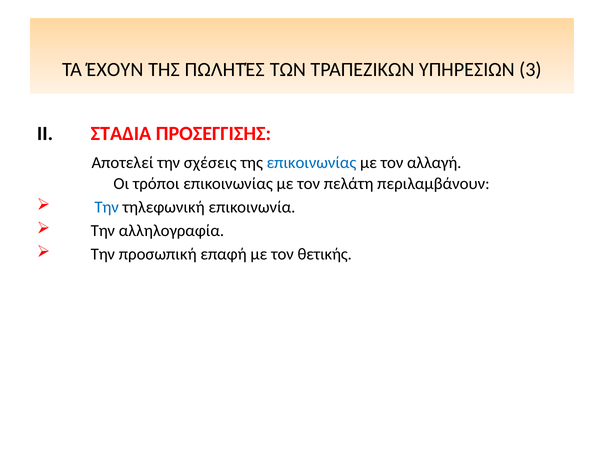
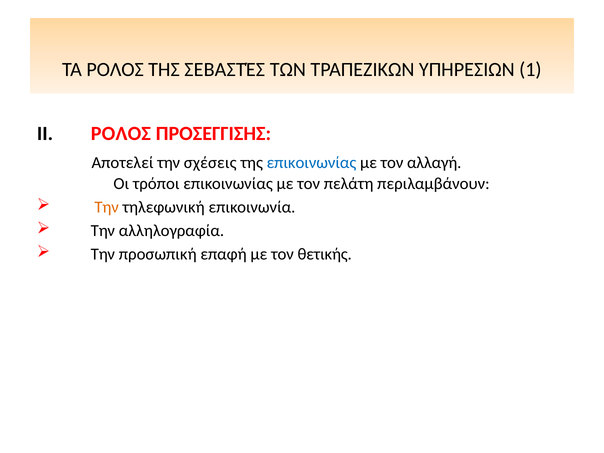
ΤΑ ΈΧΟΥΝ: ΈΧΟΥΝ -> ΡΟΛΟΣ
ΠΩΛΗΤΈΣ: ΠΩΛΗΤΈΣ -> ΣΕΒΑΣΤΈΣ
3: 3 -> 1
ΣΤΑΔΙΑ at (121, 134): ΣΤΑΔΙΑ -> ΡΟΛΟΣ
Την at (107, 207) colour: blue -> orange
